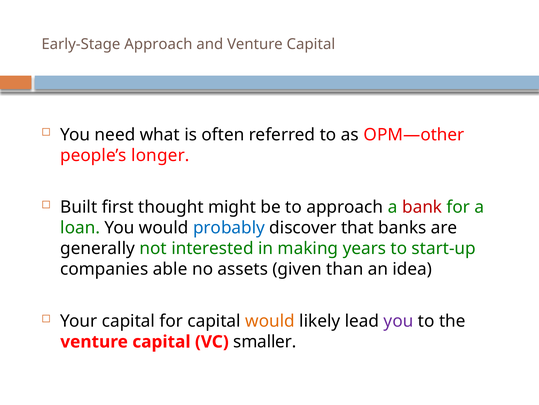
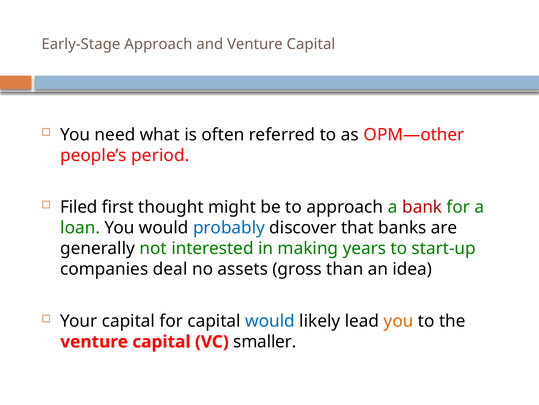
longer: longer -> period
Built: Built -> Filed
able: able -> deal
given: given -> gross
would at (270, 321) colour: orange -> blue
you at (399, 321) colour: purple -> orange
